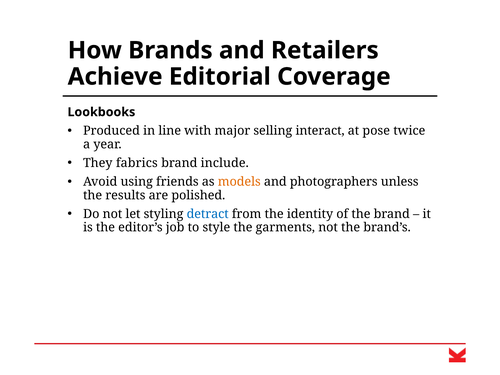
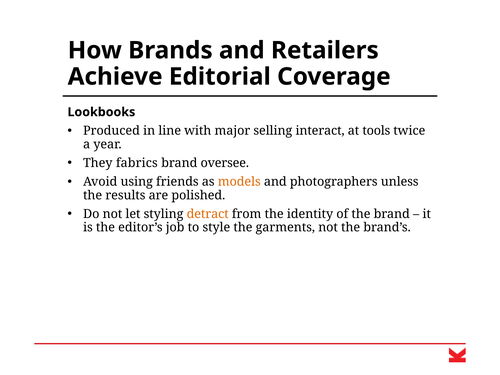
pose: pose -> tools
include: include -> oversee
detract colour: blue -> orange
